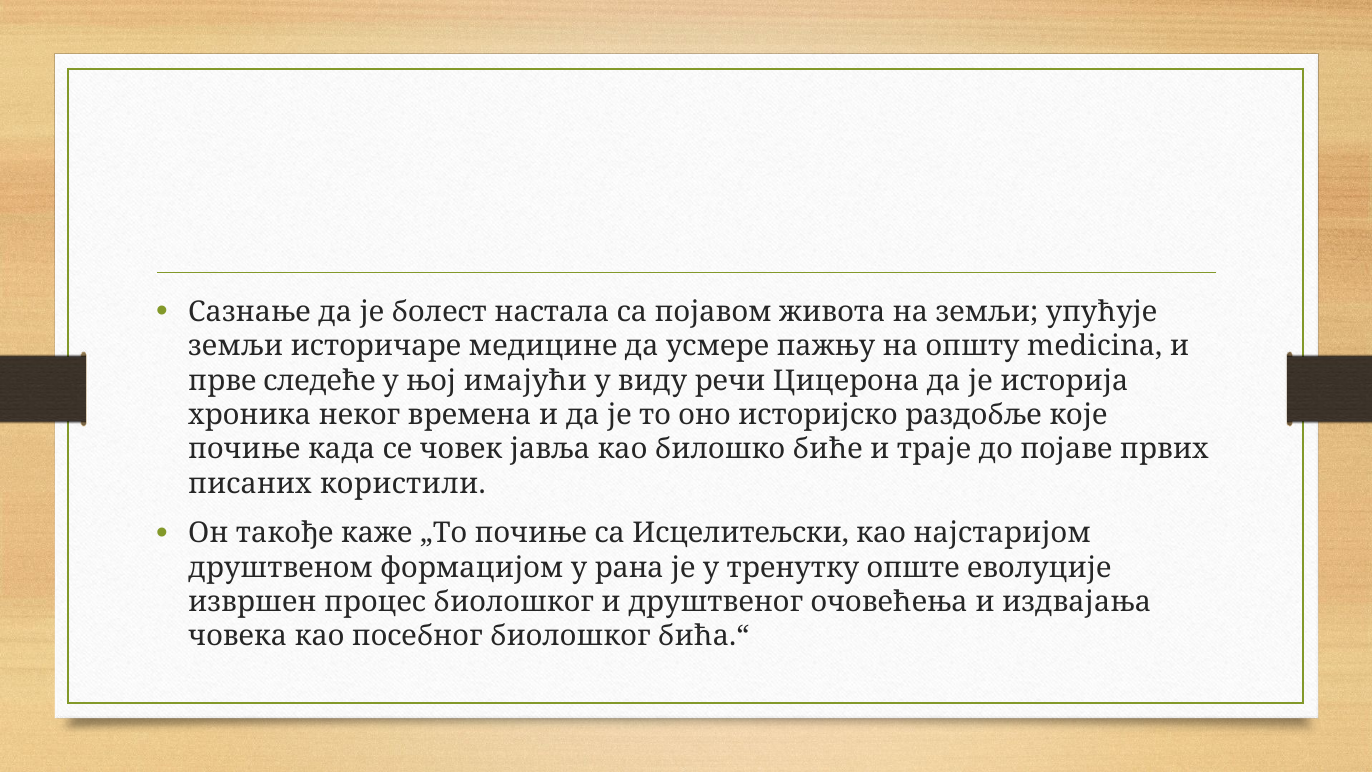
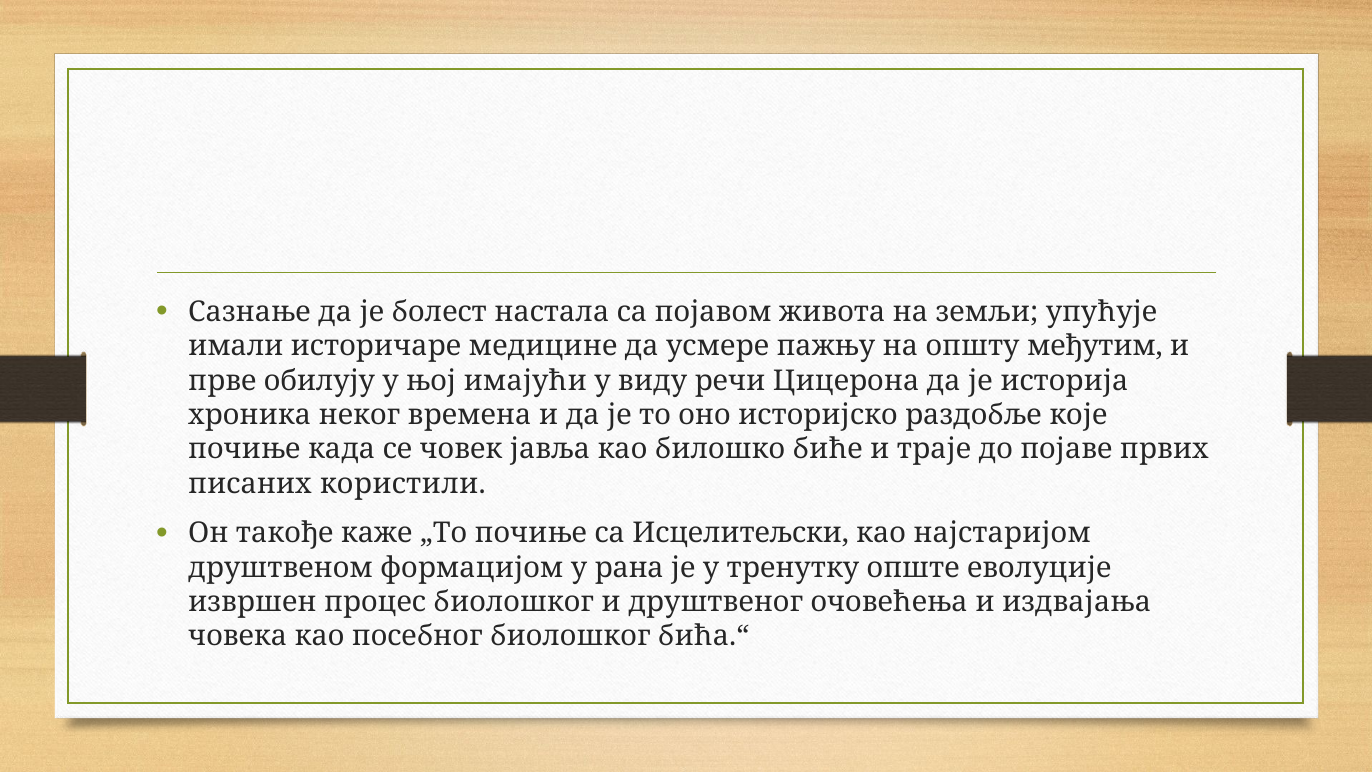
земљи at (236, 346): земљи -> имали
medicina: medicina -> међутим
следеће: следеће -> обилују
